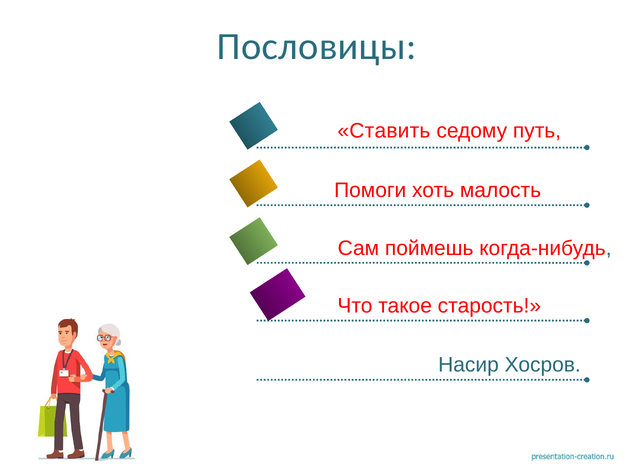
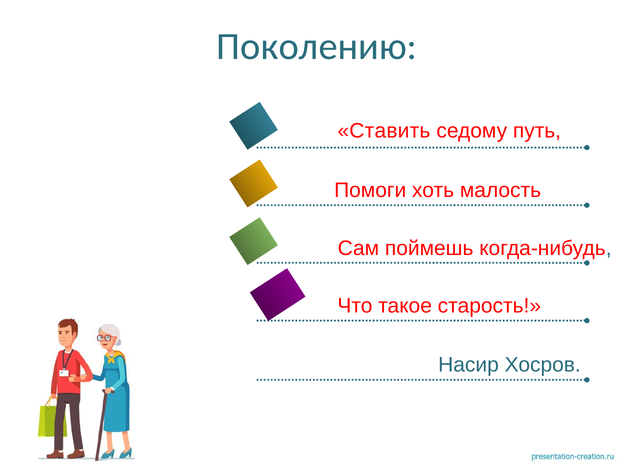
Пословицы: Пословицы -> Поколению
